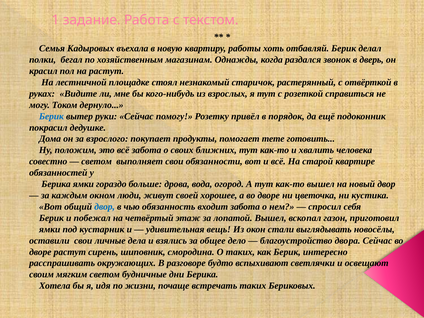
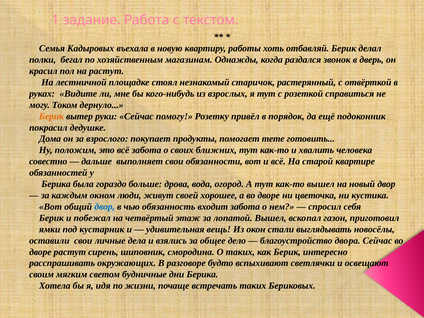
Берик at (51, 116) colour: blue -> orange
светом at (97, 161): светом -> дальше
Берика ямки: ямки -> была
